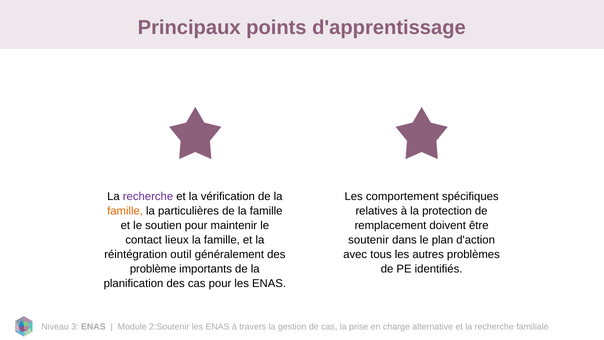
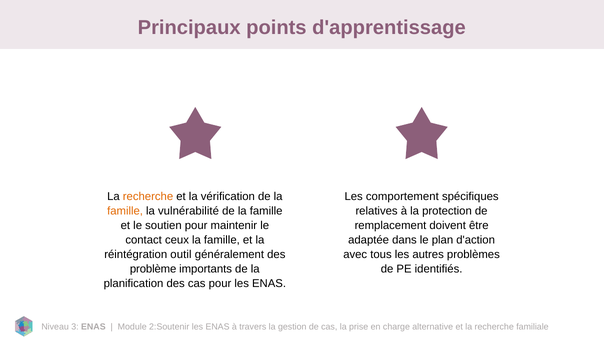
recherche at (148, 196) colour: purple -> orange
particulières: particulières -> vulnérabilité
lieux: lieux -> ceux
soutenir: soutenir -> adaptée
